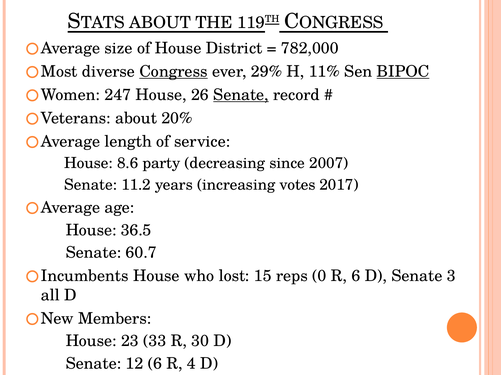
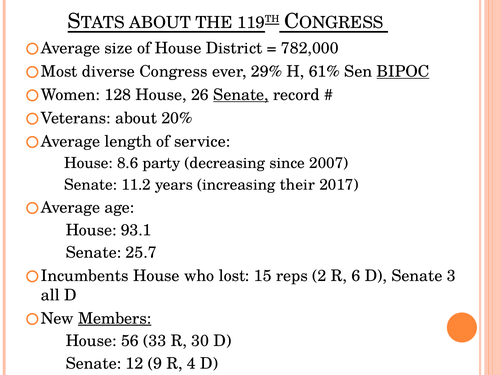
Congress underline: present -> none
11%: 11% -> 61%
247: 247 -> 128
votes: votes -> their
36.5: 36.5 -> 93.1
60.7: 60.7 -> 25.7
0: 0 -> 2
Members underline: none -> present
23: 23 -> 56
12 6: 6 -> 9
